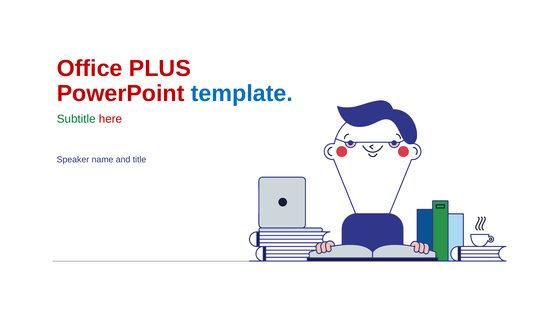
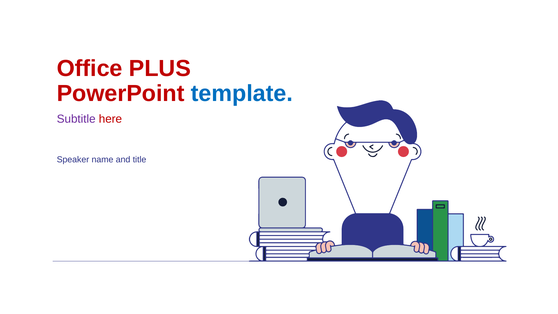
Subtitle colour: green -> purple
